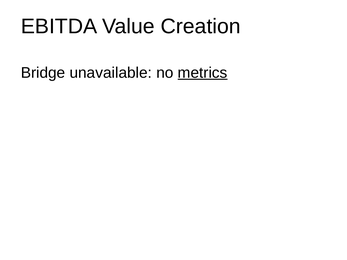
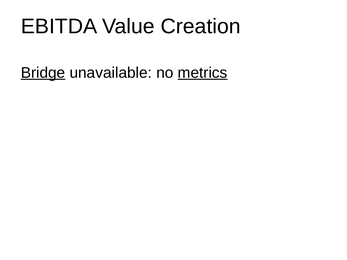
Bridge underline: none -> present
